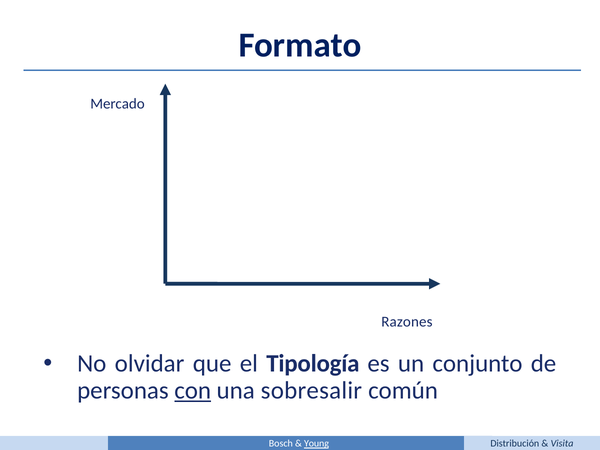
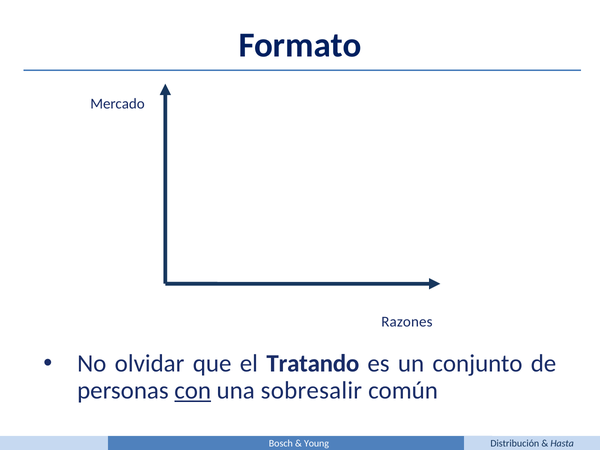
Tipología: Tipología -> Tratando
Young underline: present -> none
Visita: Visita -> Hasta
